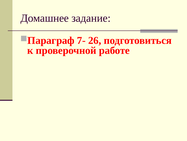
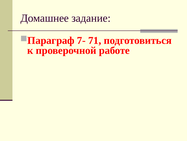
26: 26 -> 71
